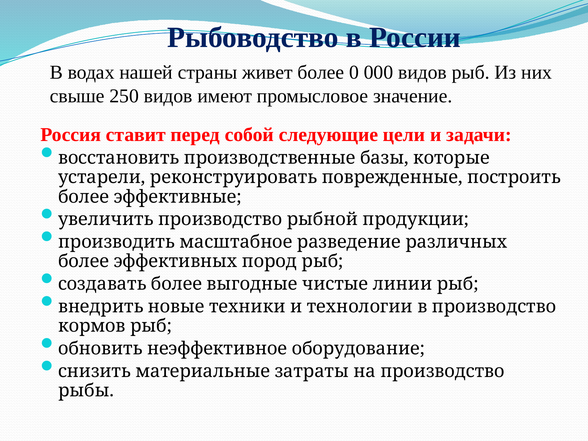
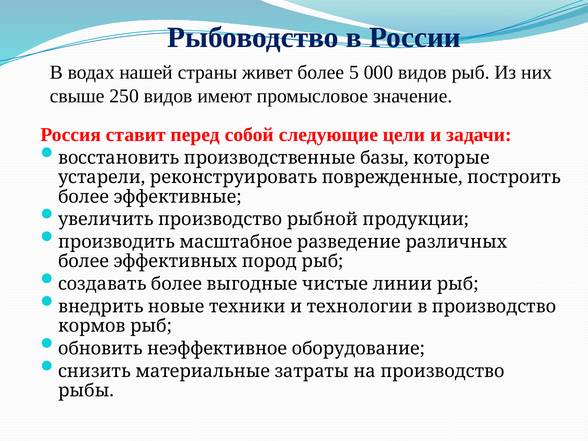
0: 0 -> 5
